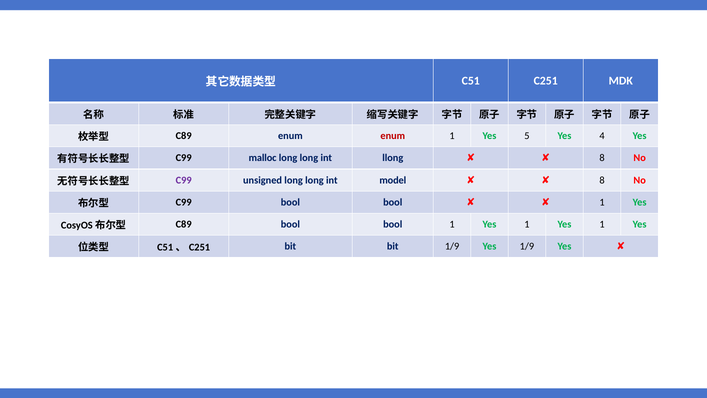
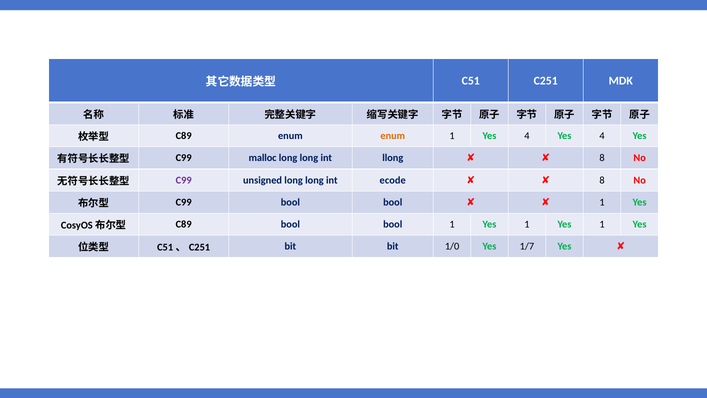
enum at (393, 136) colour: red -> orange
1 Yes 5: 5 -> 4
model: model -> ecode
bit 1/9: 1/9 -> 1/0
Yes 1/9: 1/9 -> 1/7
